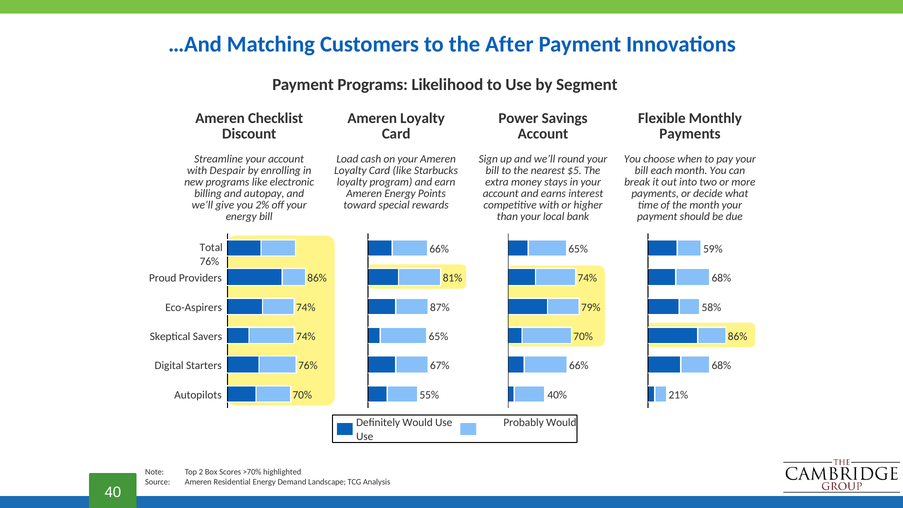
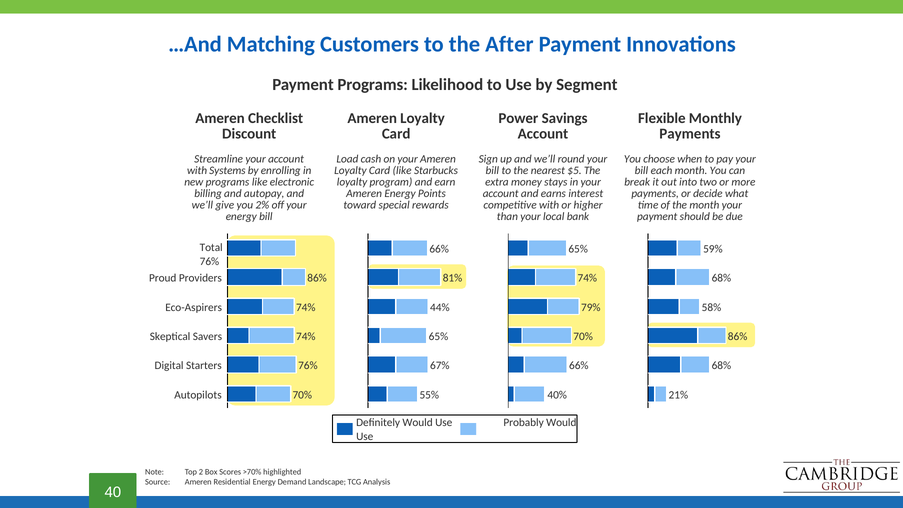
Despair: Despair -> Systems
87%: 87% -> 44%
